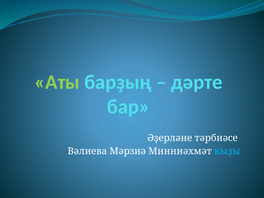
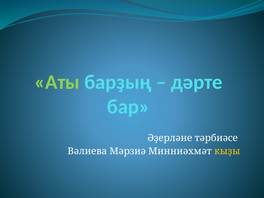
кыҙы colour: light blue -> yellow
